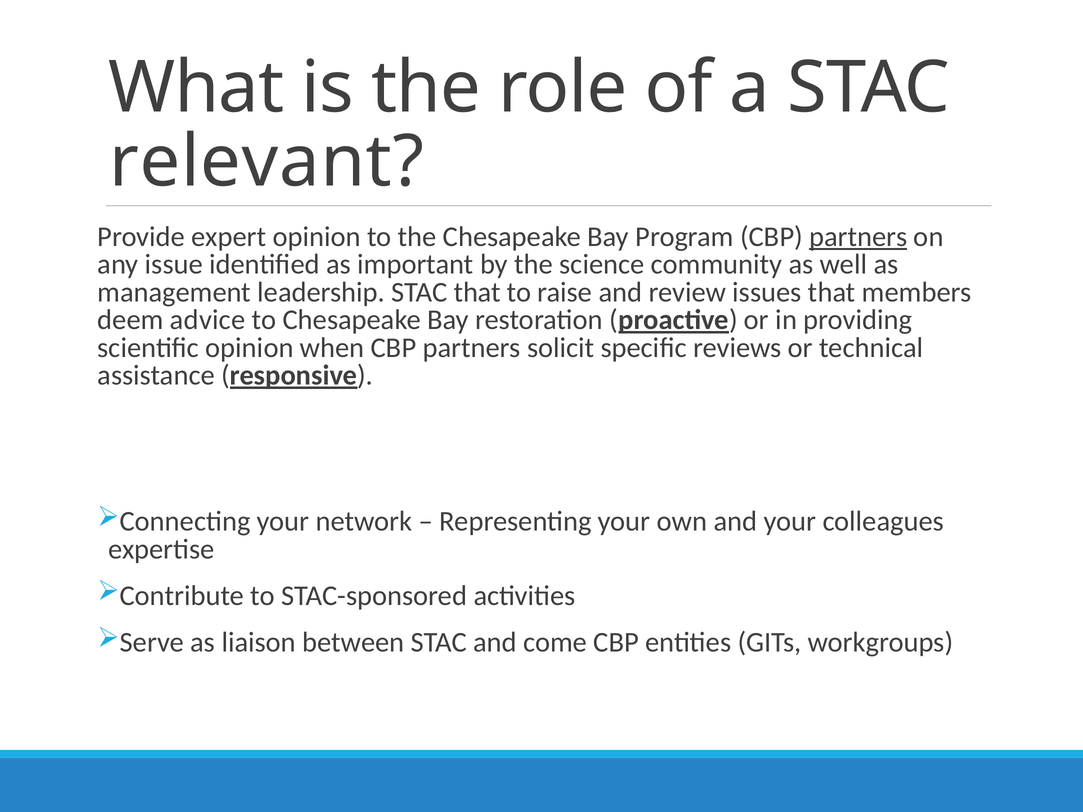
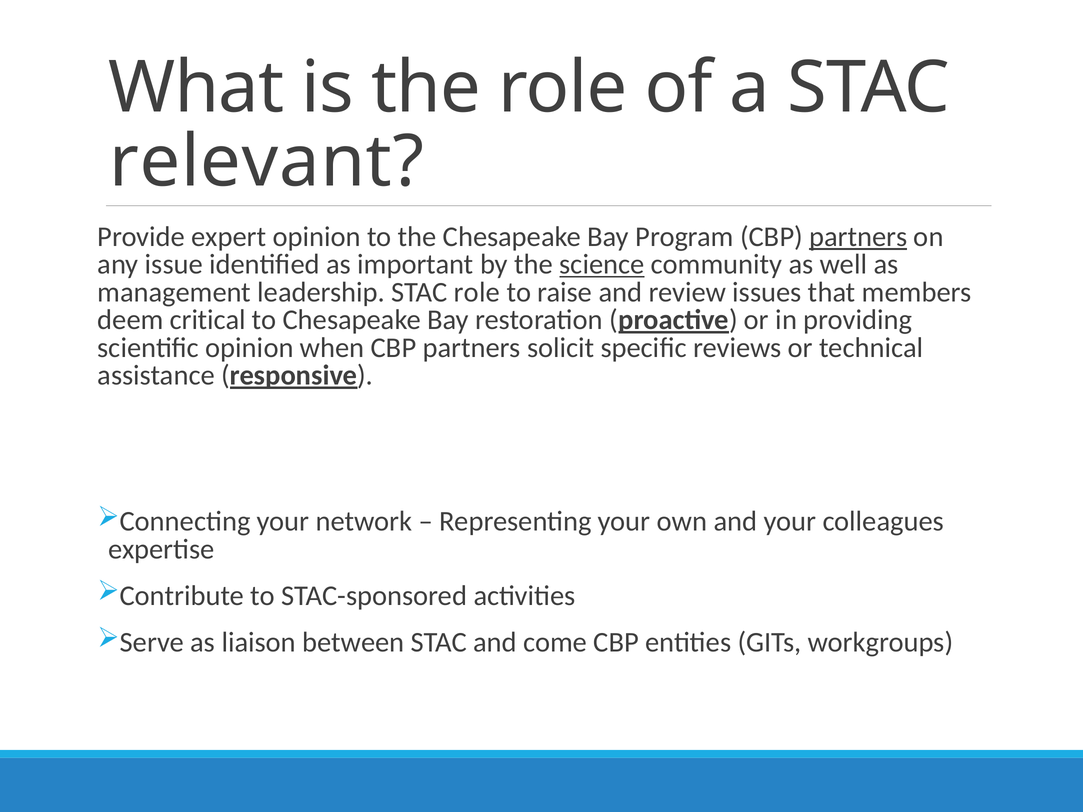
science underline: none -> present
STAC that: that -> role
advice: advice -> critical
